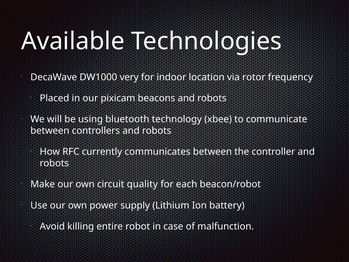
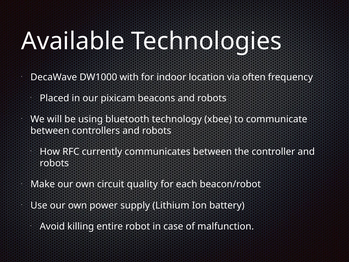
very: very -> with
rotor: rotor -> often
